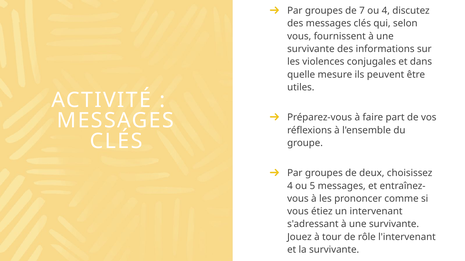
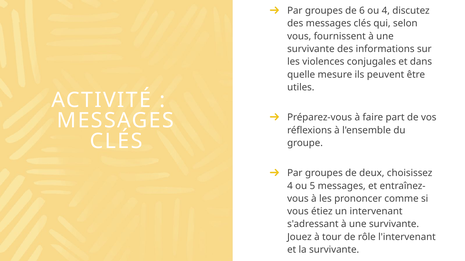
7: 7 -> 6
